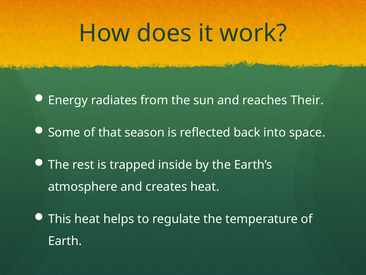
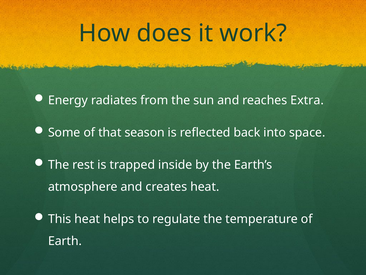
Their: Their -> Extra
